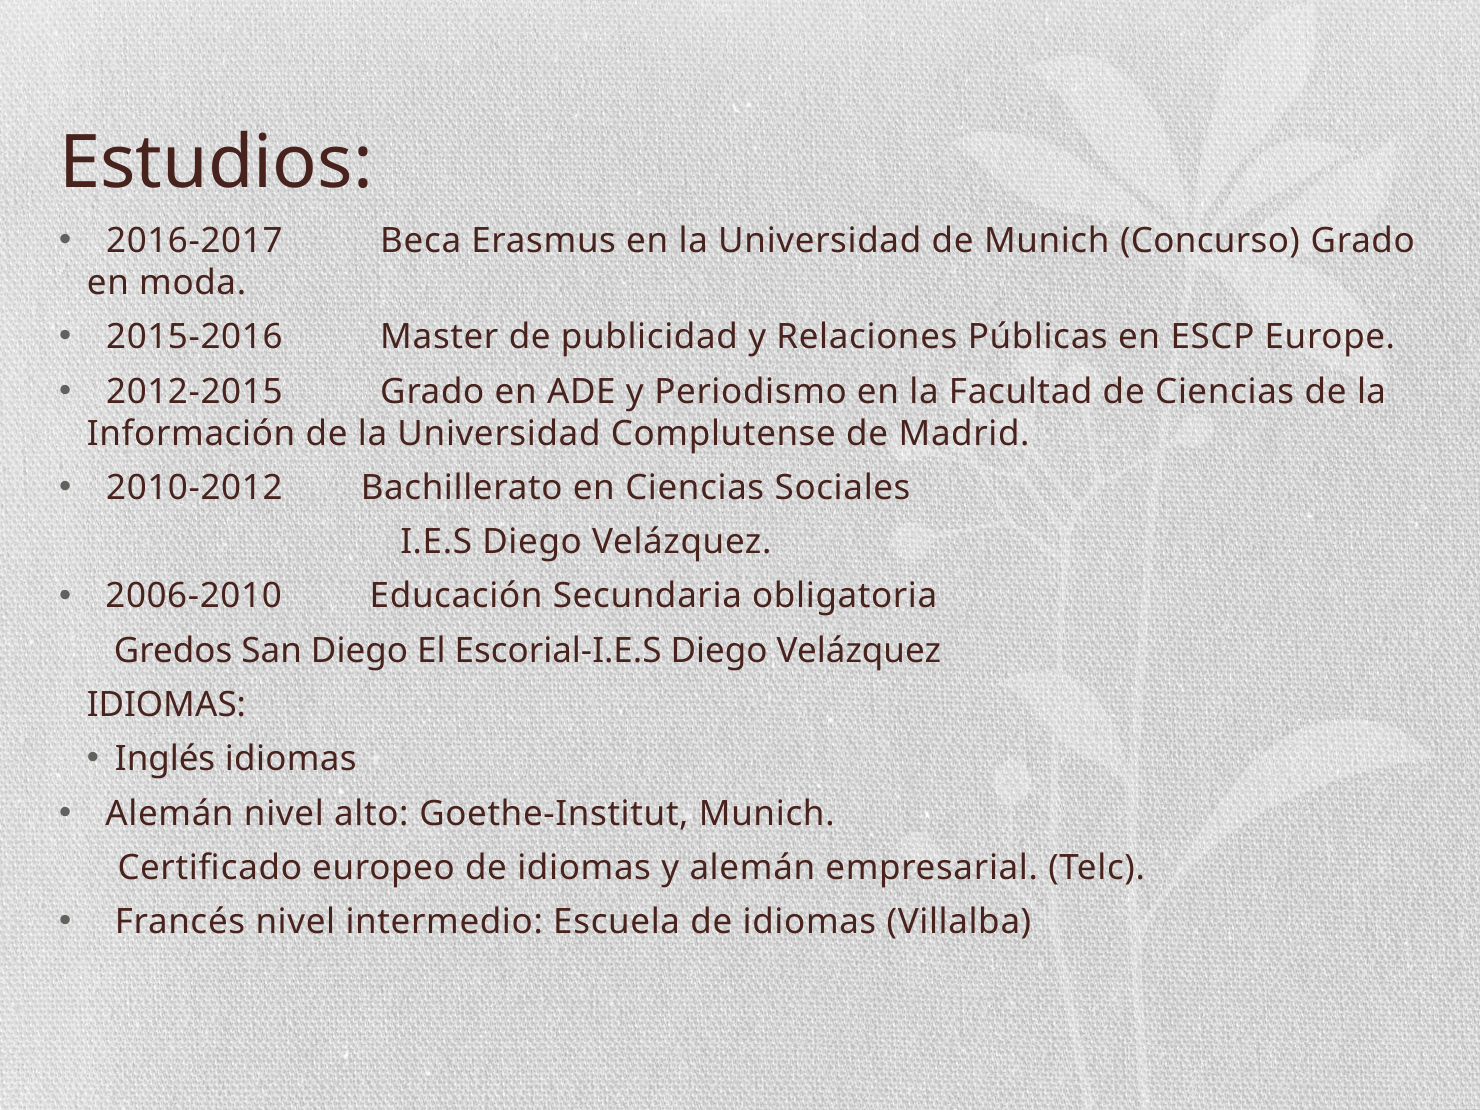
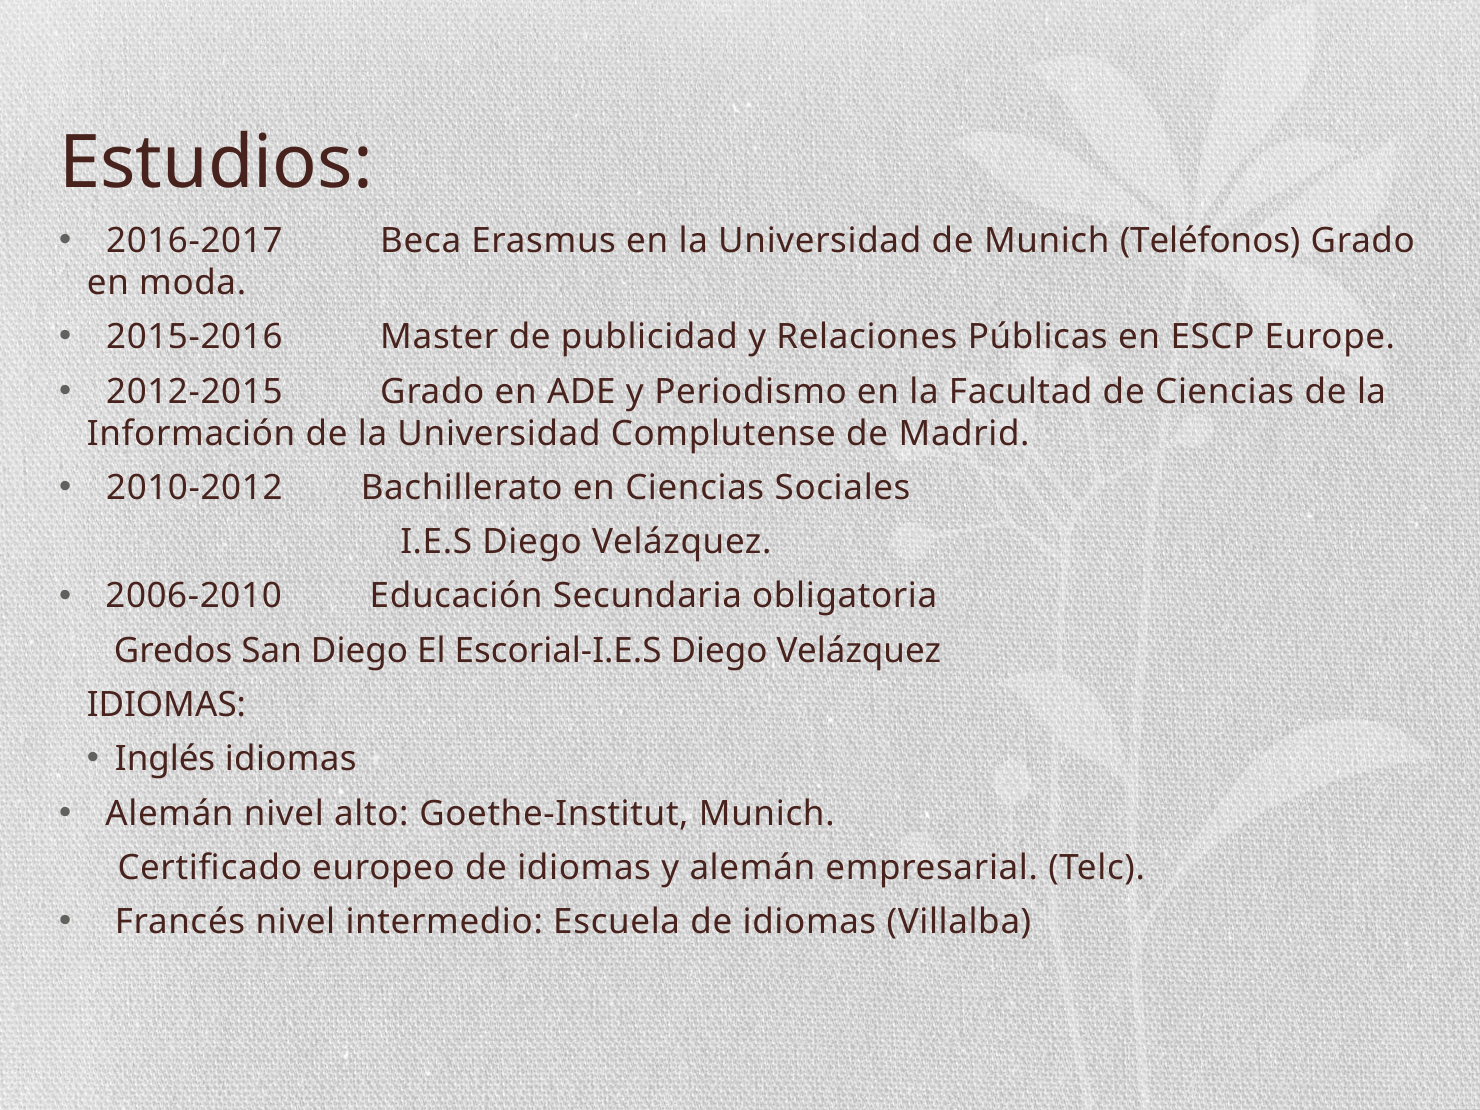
Concurso: Concurso -> Teléfonos
